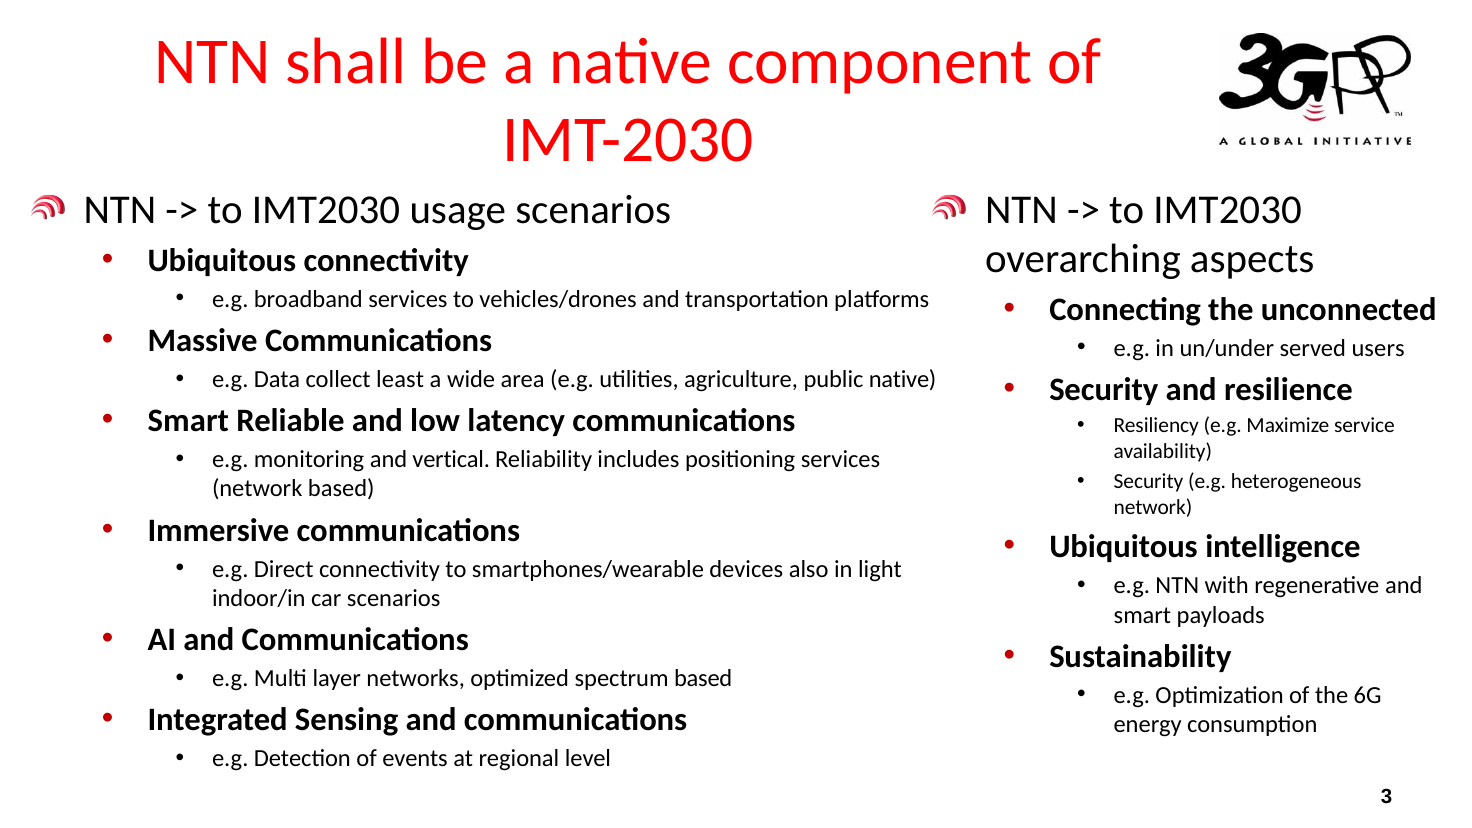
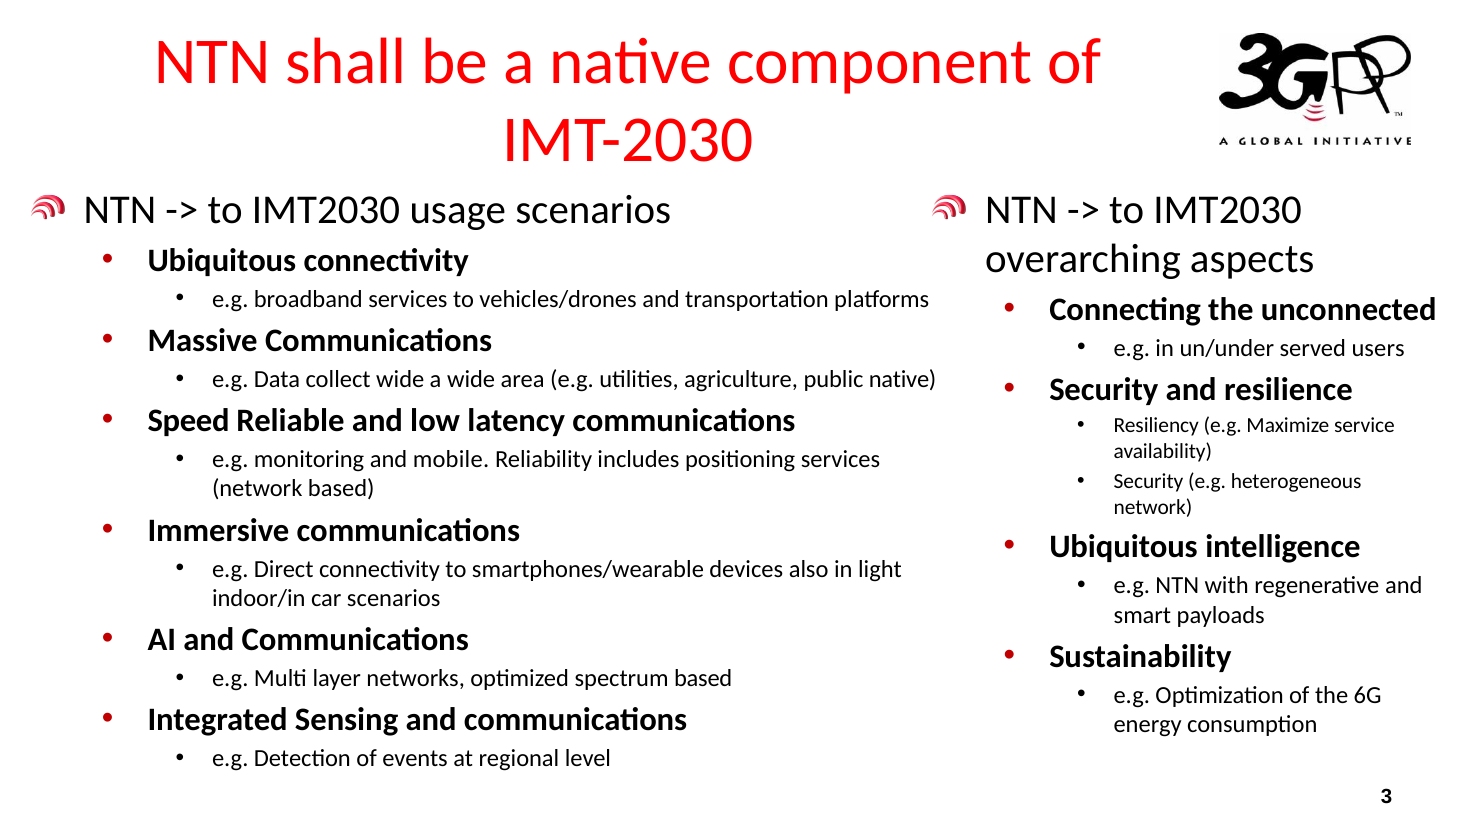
collect least: least -> wide
Smart at (188, 421): Smart -> Speed
vertical: vertical -> mobile
